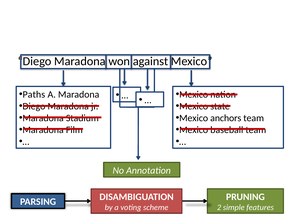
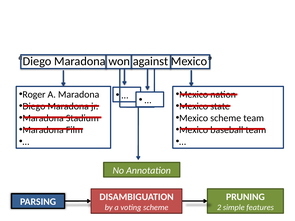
Paths: Paths -> Roger
Mexico anchors: anchors -> scheme
